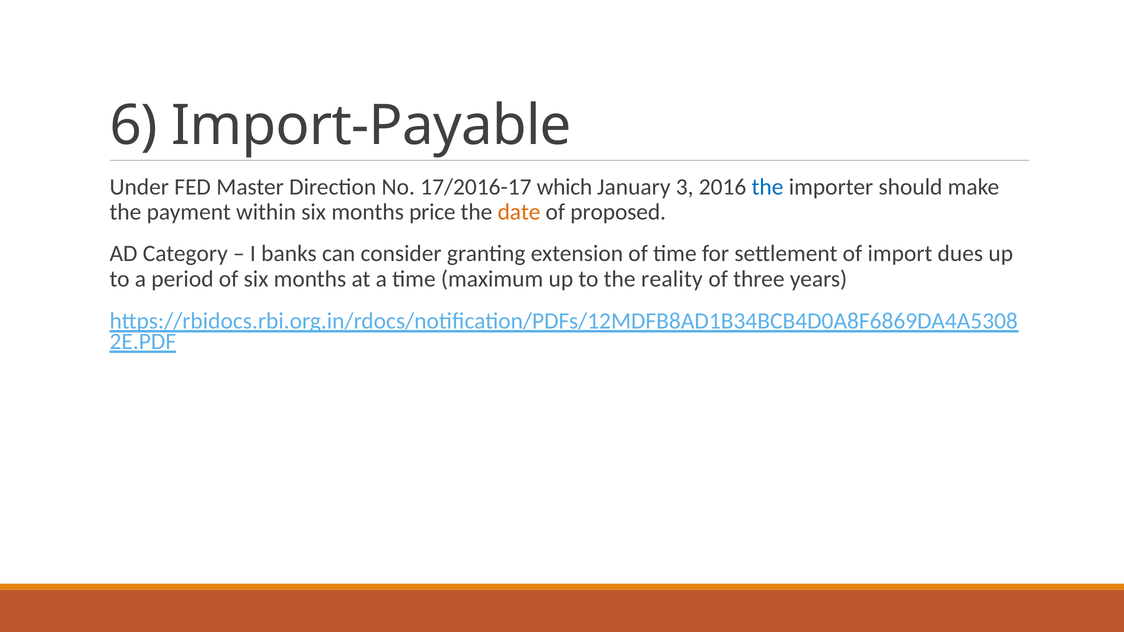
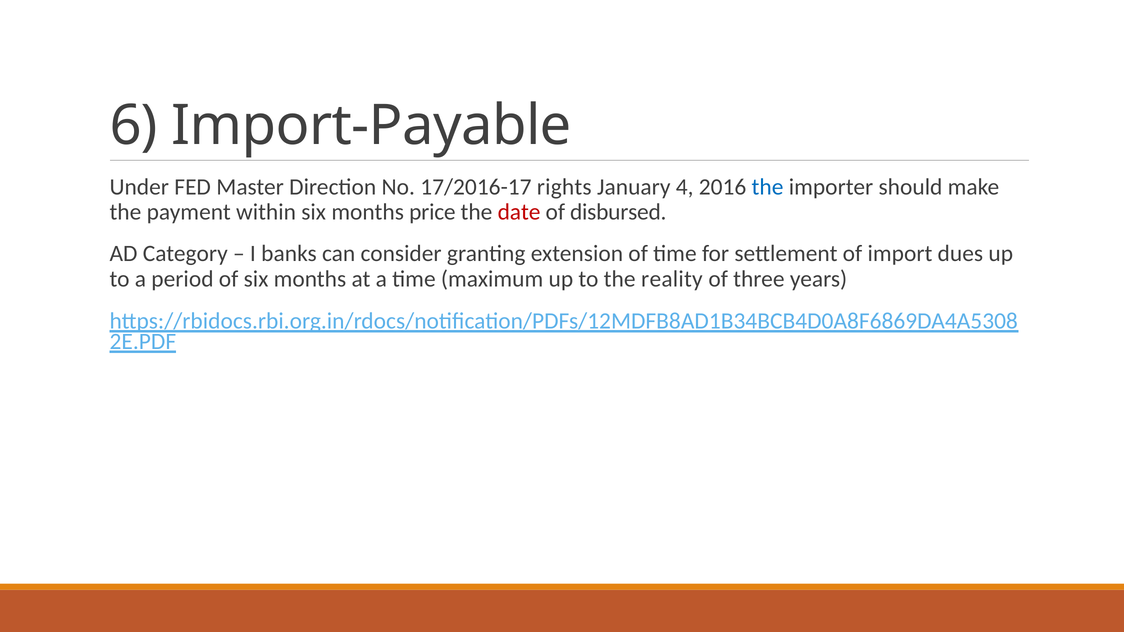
which: which -> rights
3: 3 -> 4
date colour: orange -> red
proposed: proposed -> disbursed
